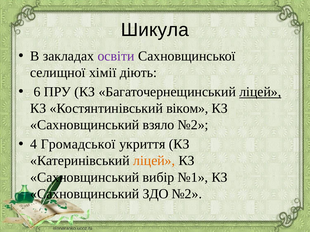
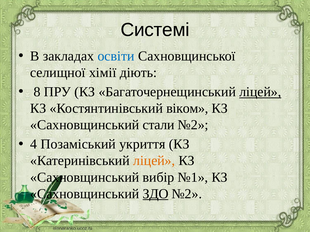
Шикула: Шикула -> Системі
освіти colour: purple -> blue
6: 6 -> 8
взяло: взяло -> стали
Громадської: Громадської -> Позаміський
ЗДО underline: none -> present
